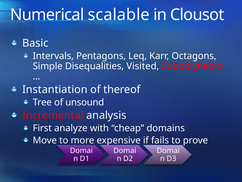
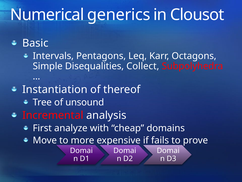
scalable: scalable -> generics
Visited: Visited -> Collect
